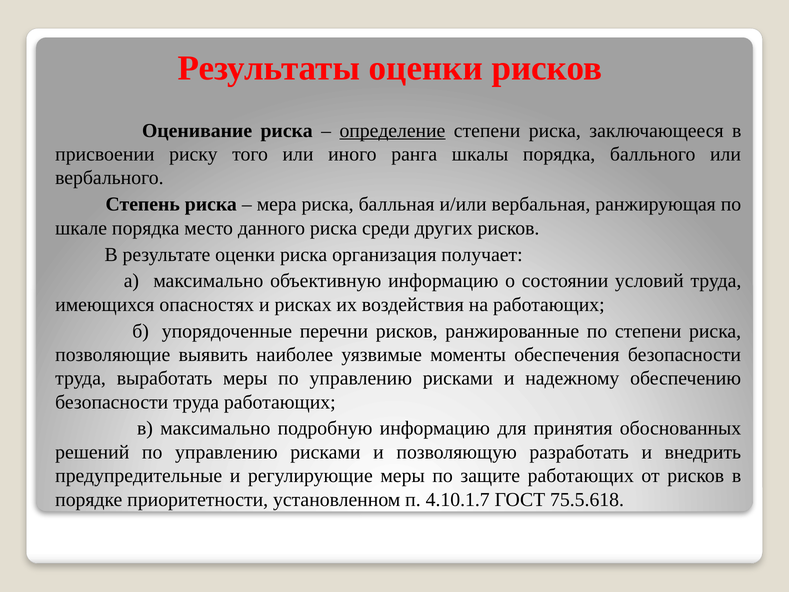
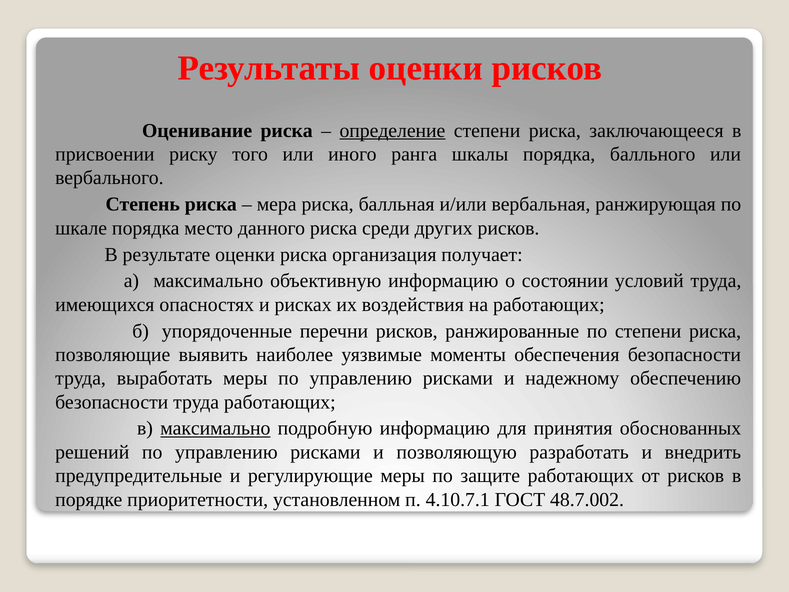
максимально at (215, 428) underline: none -> present
4.10.1.7: 4.10.1.7 -> 4.10.7.1
75.5.618: 75.5.618 -> 48.7.002
